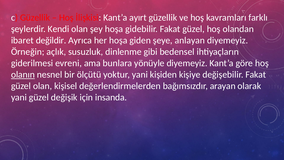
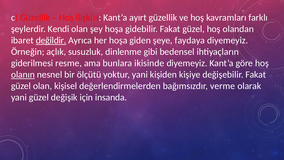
değildir underline: none -> present
anlayan: anlayan -> faydaya
evreni: evreni -> resme
yönüyle: yönüyle -> ikisinde
arayan: arayan -> verme
